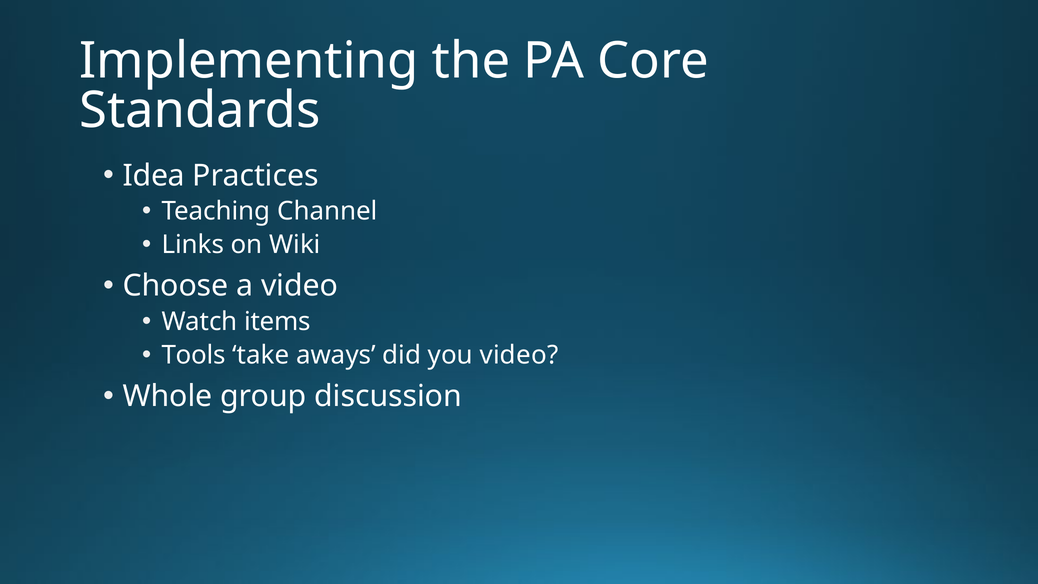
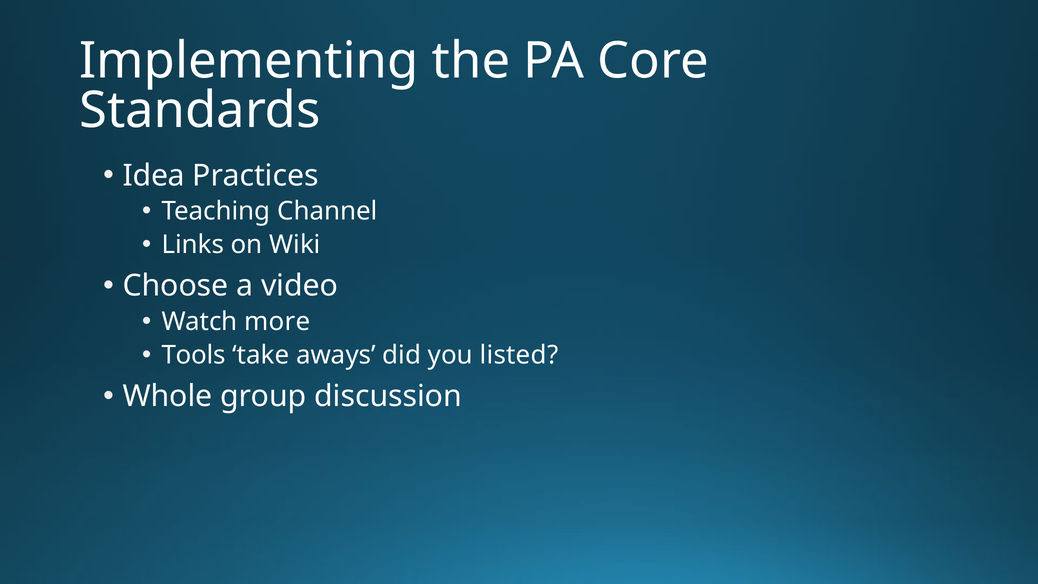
items: items -> more
you video: video -> listed
